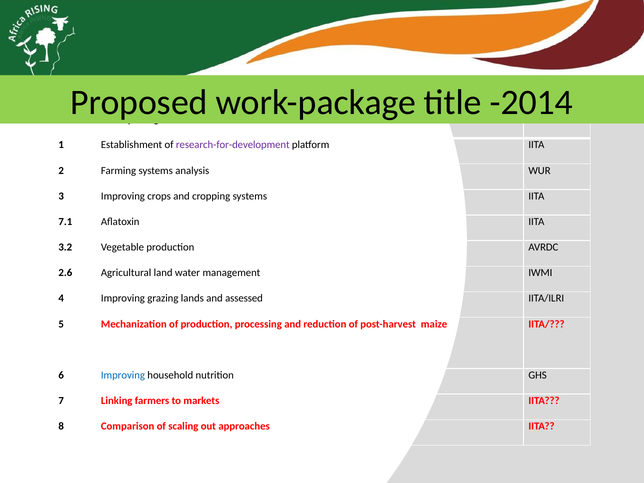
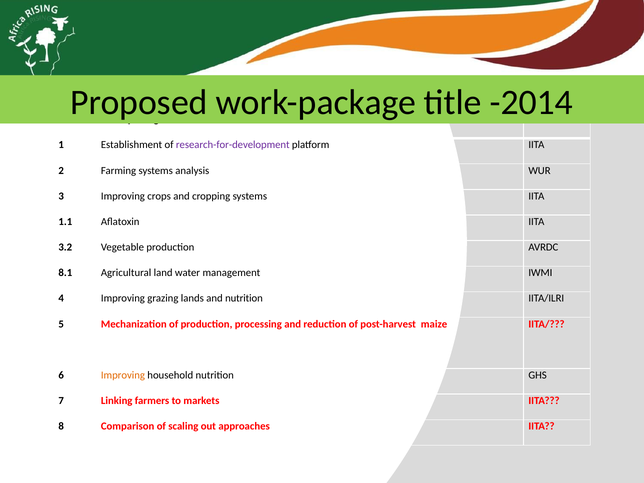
7.1: 7.1 -> 1.1
2.6: 2.6 -> 8.1
and assessed: assessed -> nutrition
Improving at (123, 375) colour: blue -> orange
